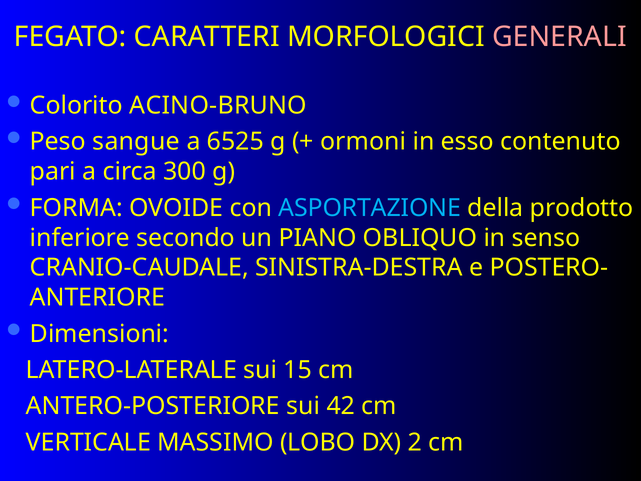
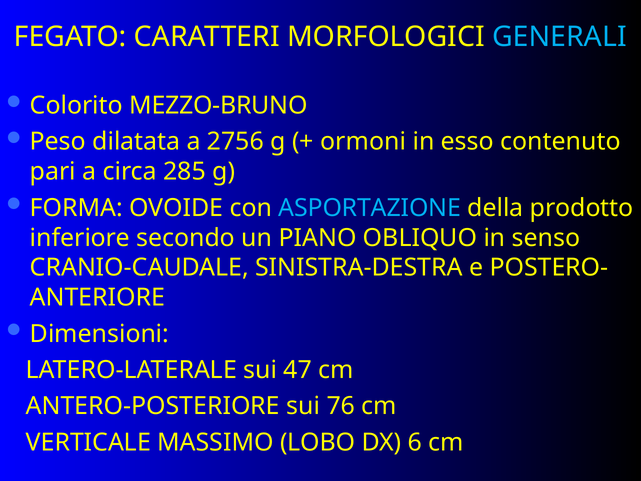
GENERALI colour: pink -> light blue
ACINO-BRUNO: ACINO-BRUNO -> MEZZO-BRUNO
sangue: sangue -> dilatata
6525: 6525 -> 2756
300: 300 -> 285
15: 15 -> 47
42: 42 -> 76
2: 2 -> 6
